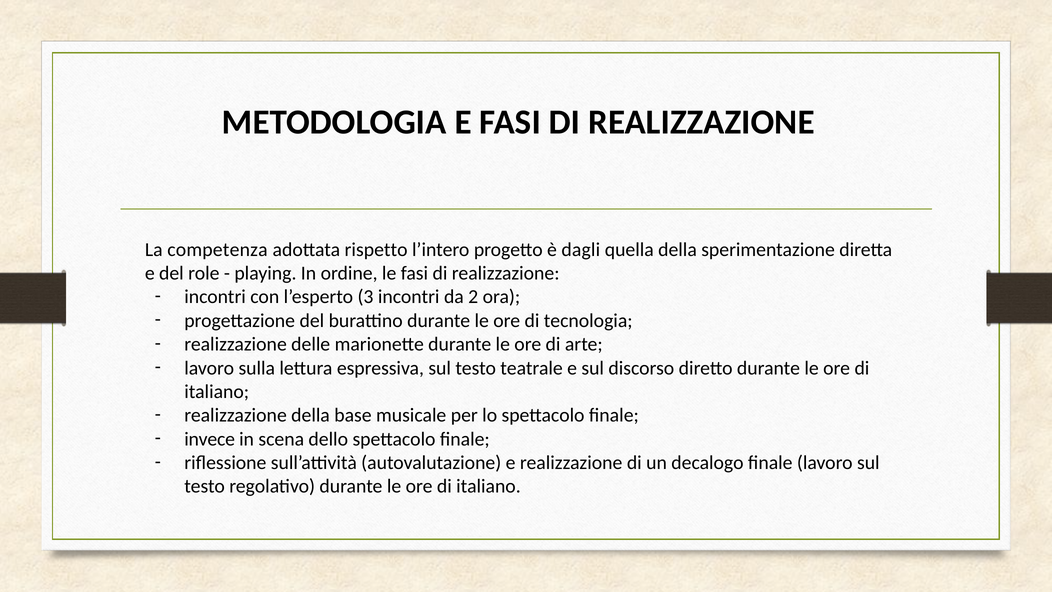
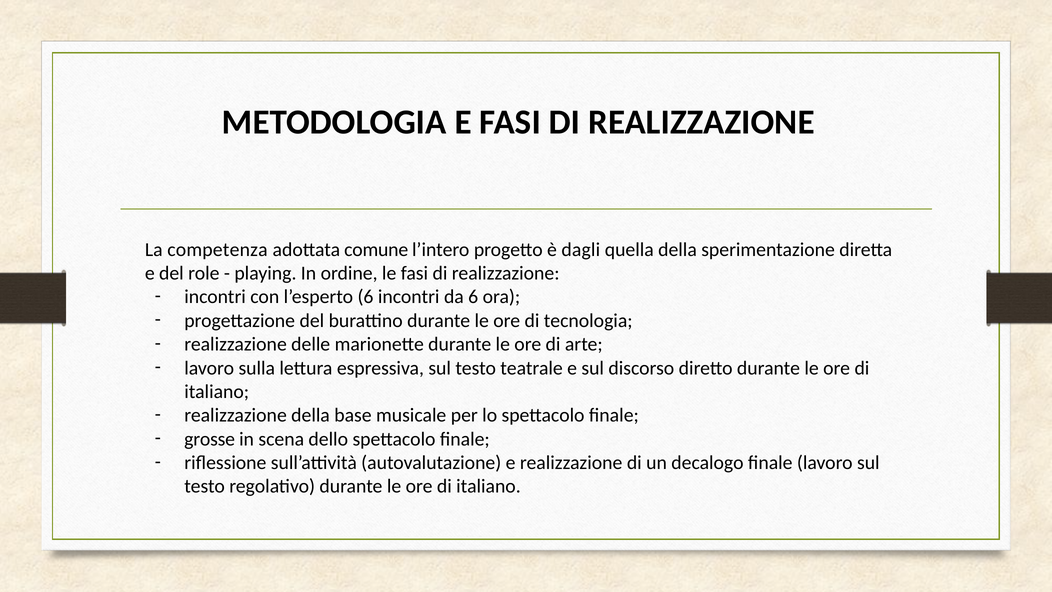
rispetto: rispetto -> comune
l’esperto 3: 3 -> 6
da 2: 2 -> 6
invece: invece -> grosse
